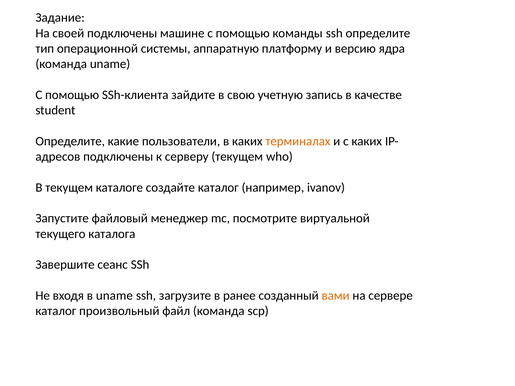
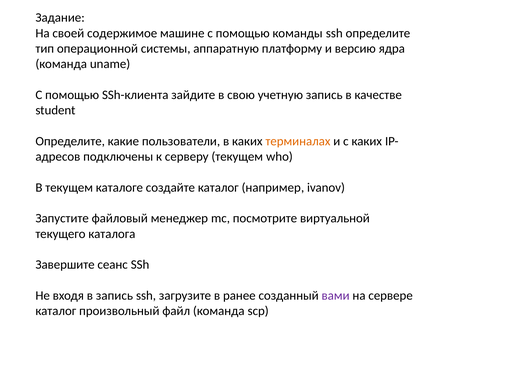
своей подключены: подключены -> содержимое
в uname: uname -> запись
вами colour: orange -> purple
